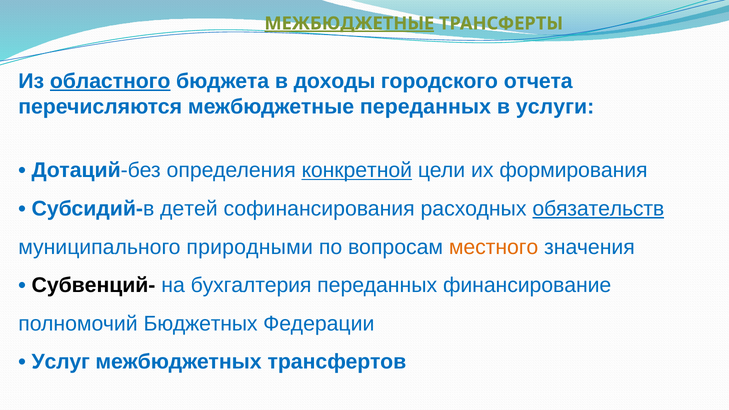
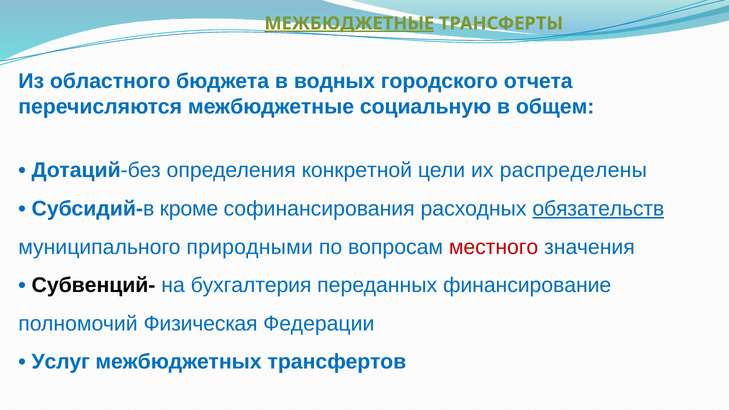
областного underline: present -> none
доходы: доходы -> водных
межбюджетные переданных: переданных -> социальную
услуги: услуги -> общем
конкретной underline: present -> none
формирования: формирования -> распределены
детей: детей -> кроме
местного colour: orange -> red
Бюджетных: Бюджетных -> Физическая
